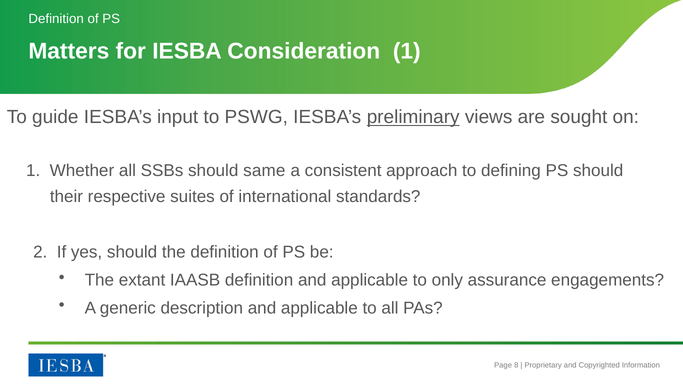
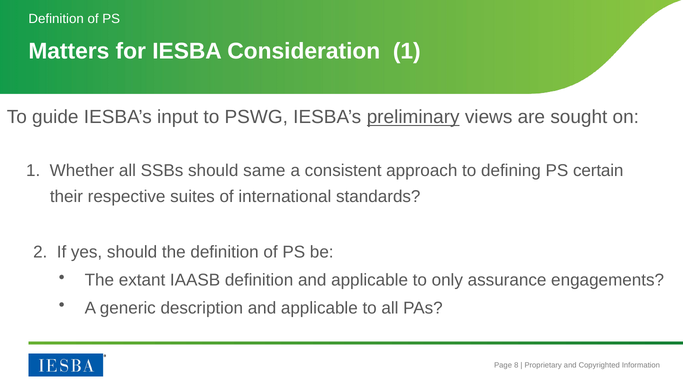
PS should: should -> certain
